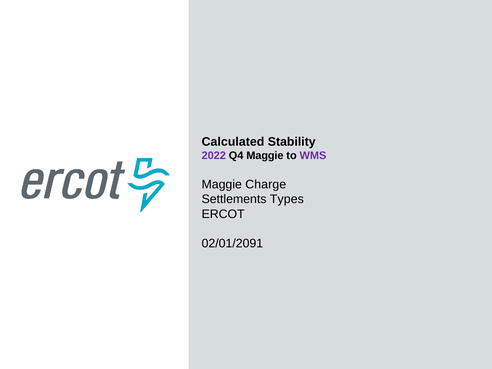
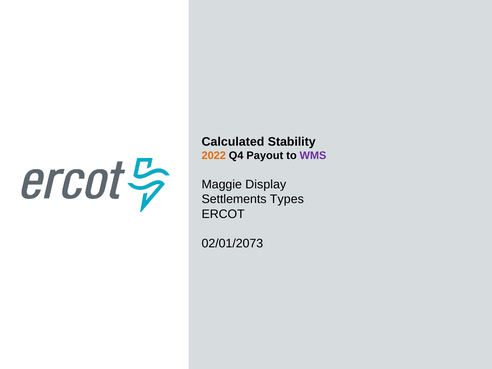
2022 colour: purple -> orange
Q4 Maggie: Maggie -> Payout
Charge: Charge -> Display
02/01/2091: 02/01/2091 -> 02/01/2073
